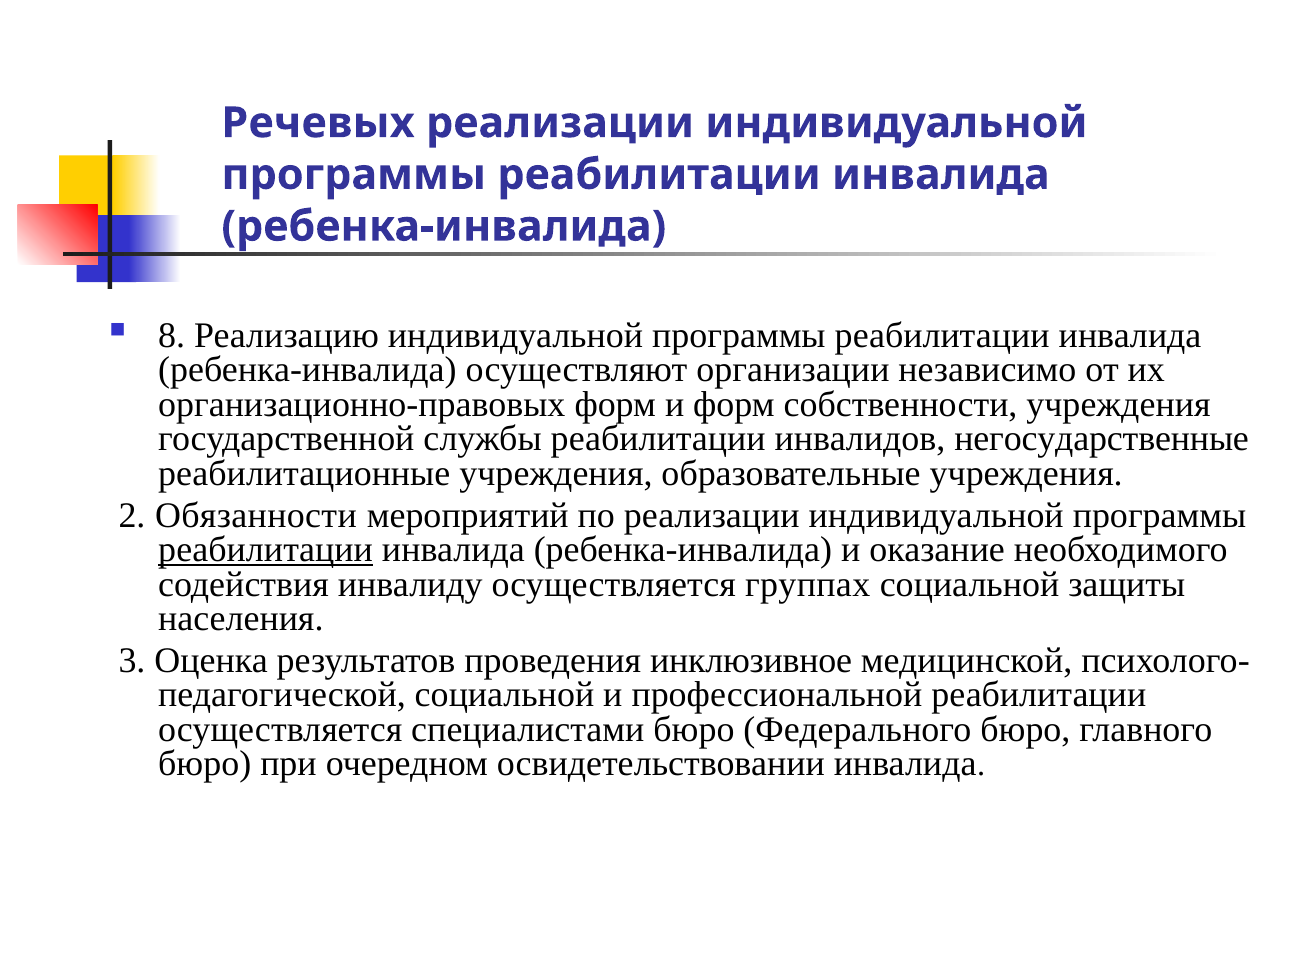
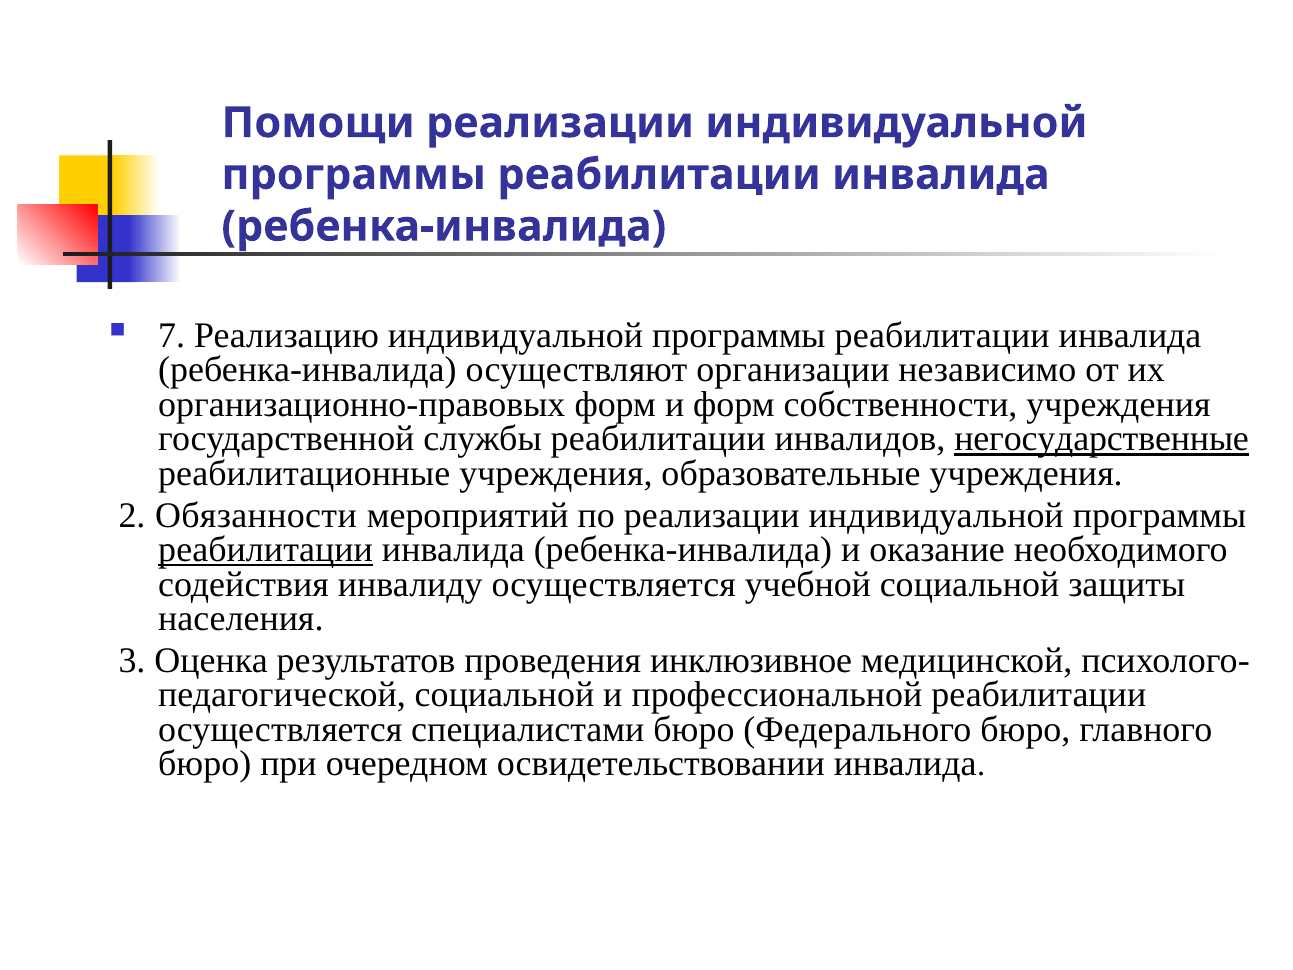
Речевых: Речевых -> Помощи
8: 8 -> 7
негосударственные underline: none -> present
группах: группах -> учебной
